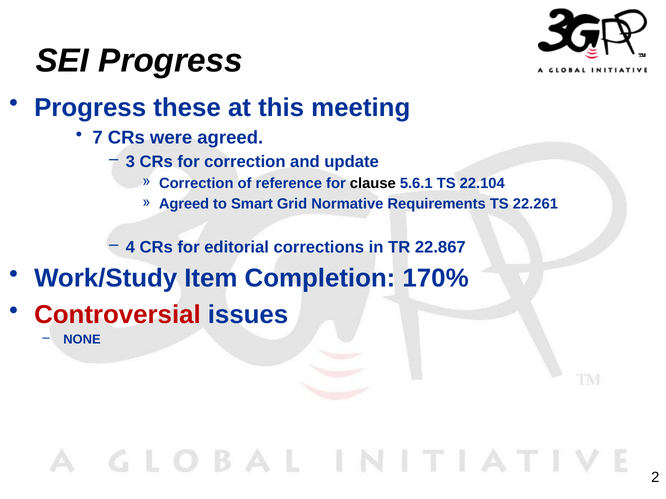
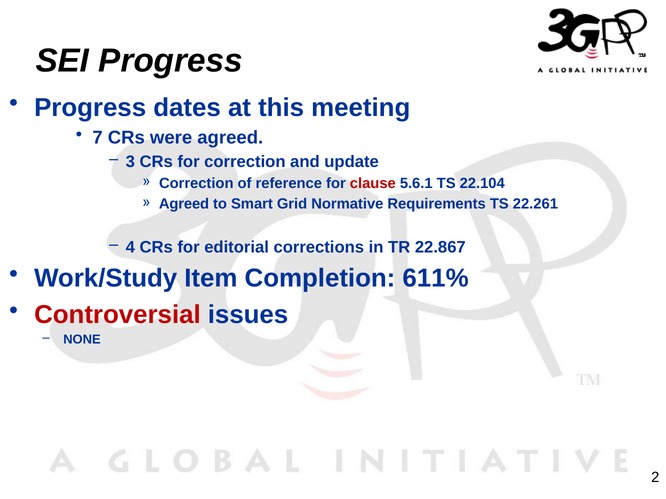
these: these -> dates
clause colour: black -> red
170%: 170% -> 611%
